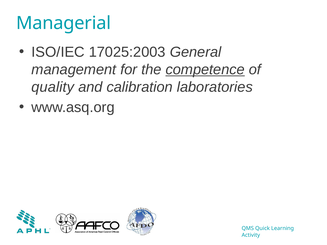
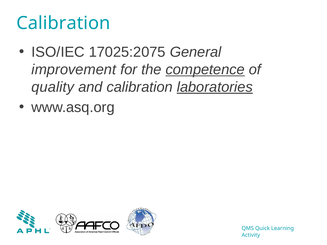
Managerial at (64, 23): Managerial -> Calibration
17025:2003: 17025:2003 -> 17025:2075
management: management -> improvement
laboratories underline: none -> present
